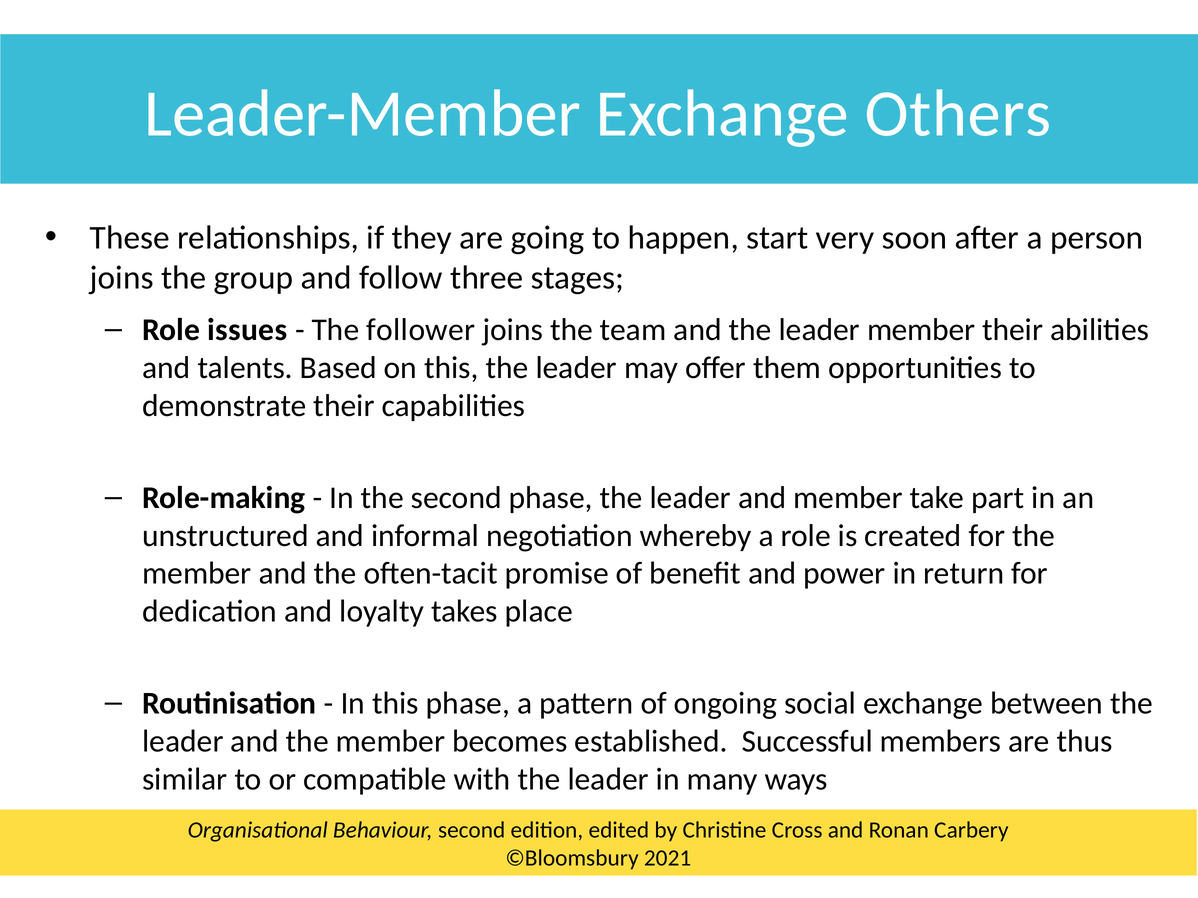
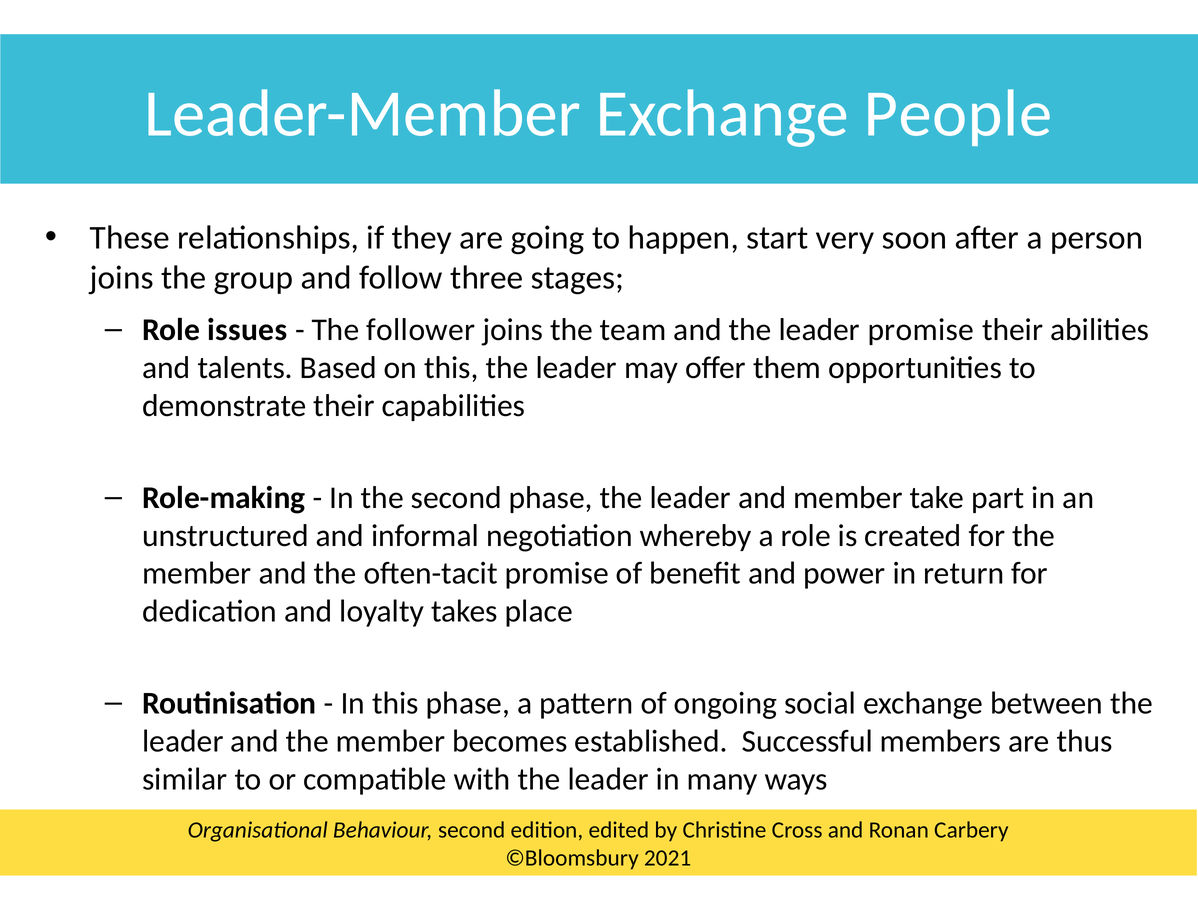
Others: Others -> People
leader member: member -> promise
